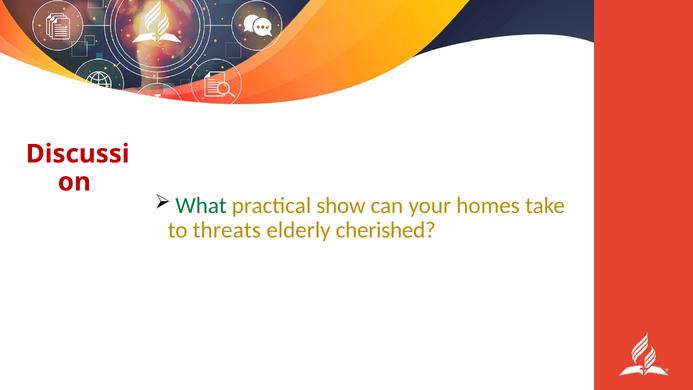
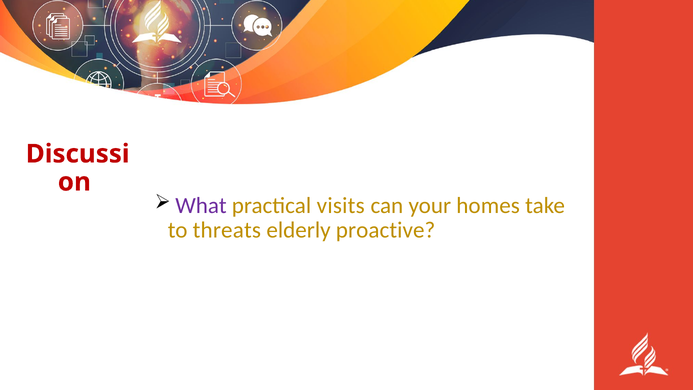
What colour: green -> purple
show: show -> visits
cherished: cherished -> proactive
